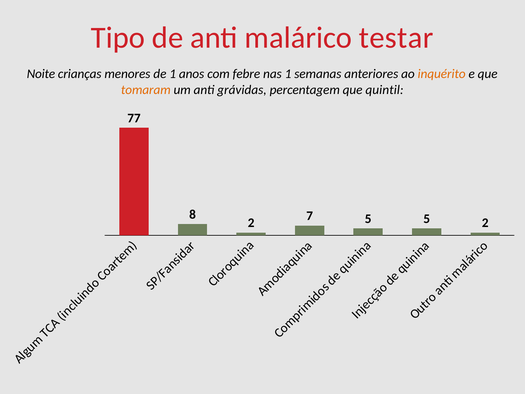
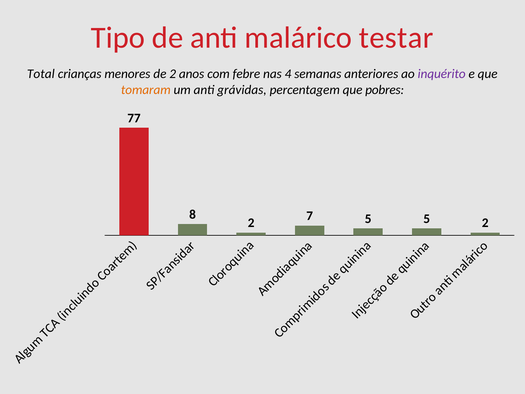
Noite: Noite -> Total
de 1: 1 -> 2
nas 1: 1 -> 4
inquérito colour: orange -> purple
quintil: quintil -> pobres
